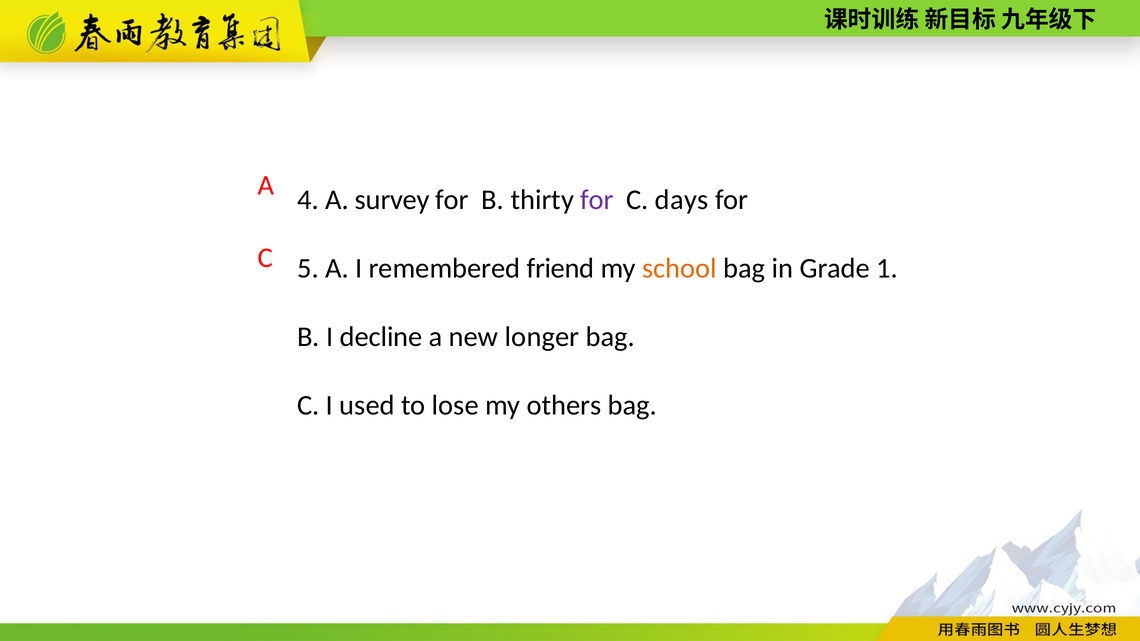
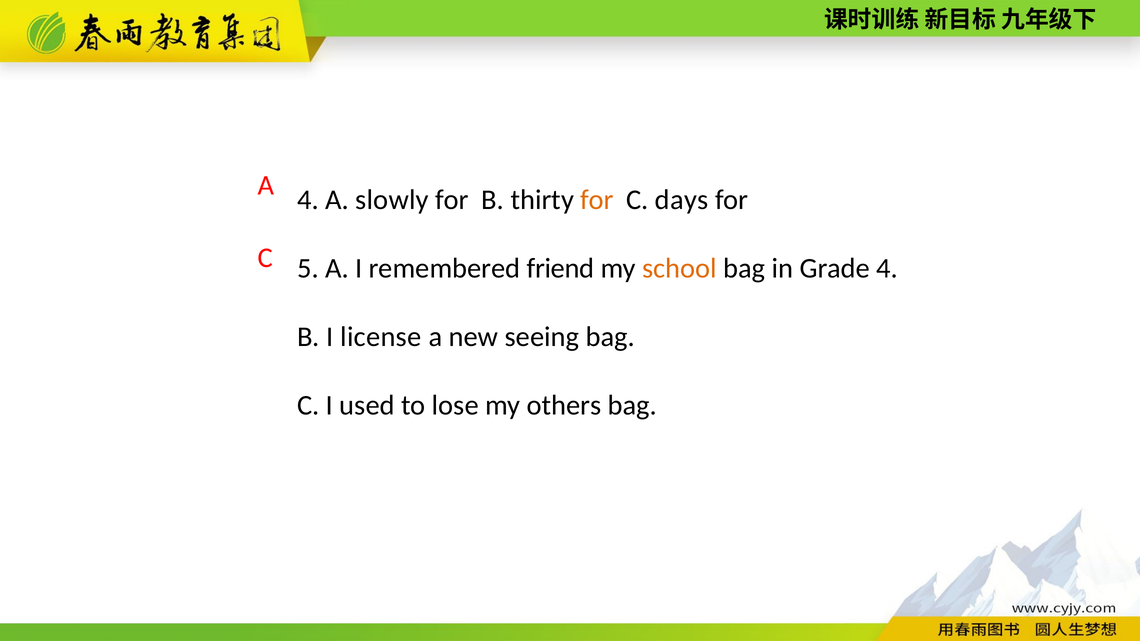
survey: survey -> slowly
for at (597, 200) colour: purple -> orange
Grade 1: 1 -> 4
decline: decline -> license
longer: longer -> seeing
